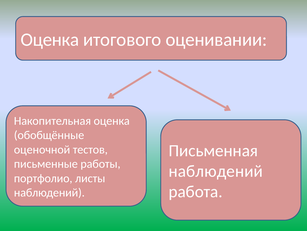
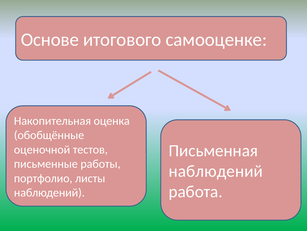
Оценка at (50, 40): Оценка -> Основе
оценивании: оценивании -> самооценке
